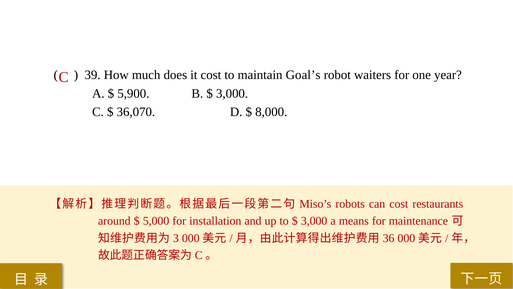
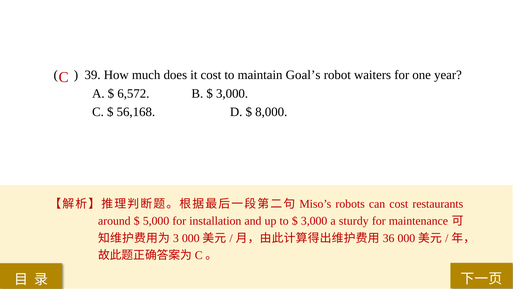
5,900: 5,900 -> 6,572
36,070: 36,070 -> 56,168
means: means -> sturdy
